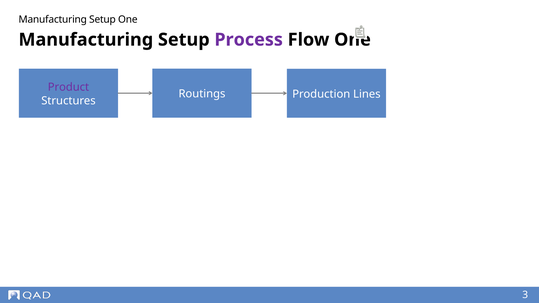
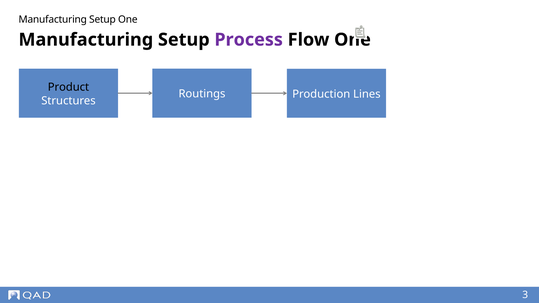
Product colour: purple -> black
